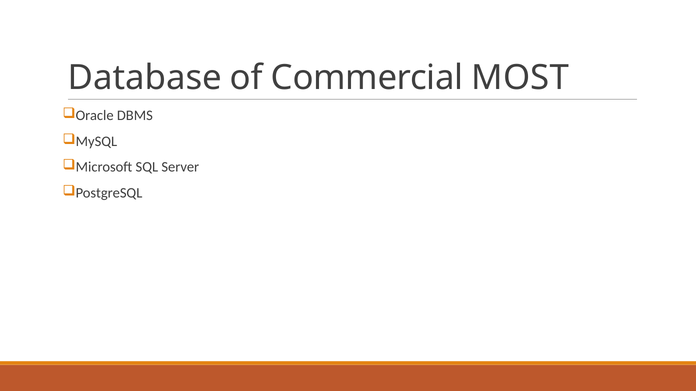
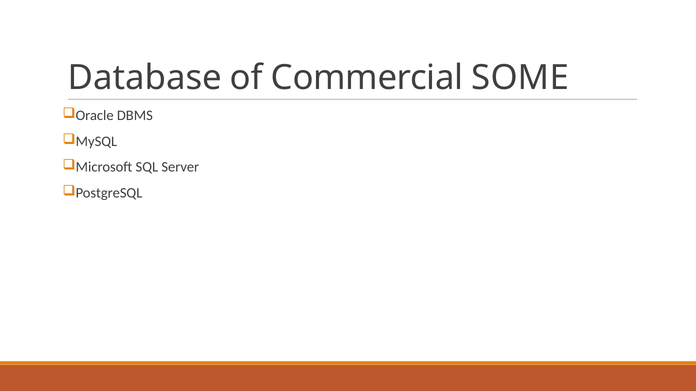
MOST: MOST -> SOME
